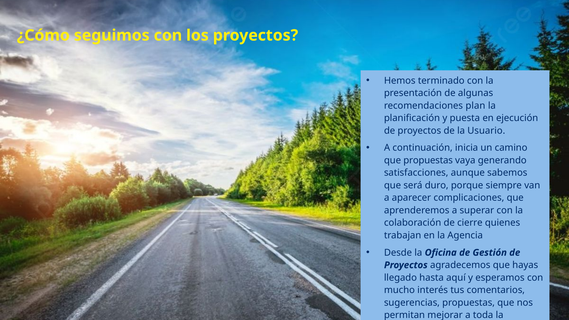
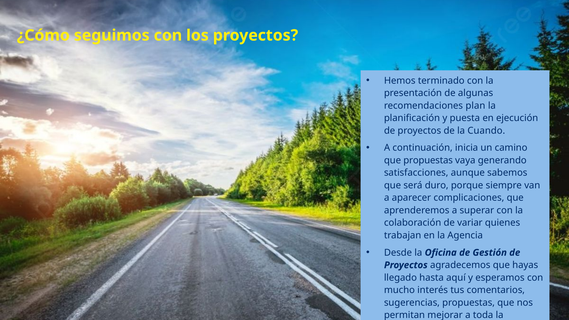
Usuario: Usuario -> Cuando
cierre: cierre -> variar
